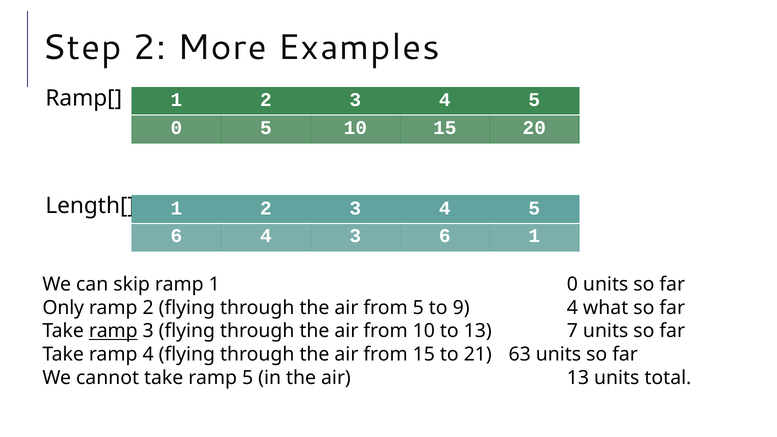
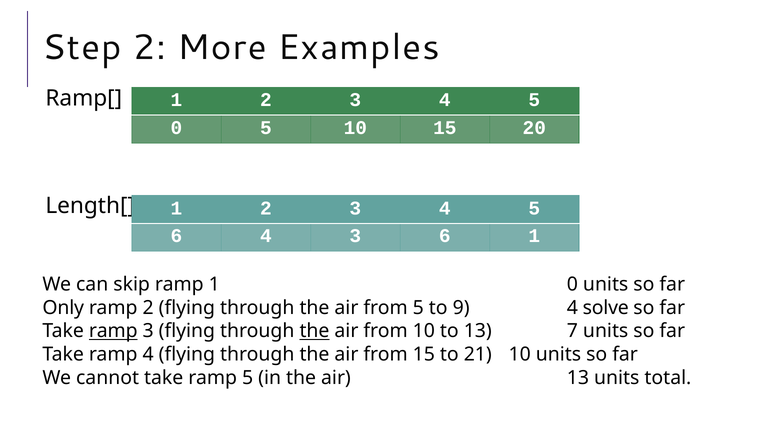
what: what -> solve
the at (314, 331) underline: none -> present
21 63: 63 -> 10
